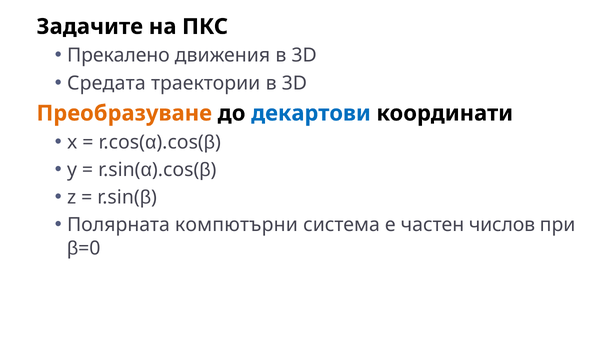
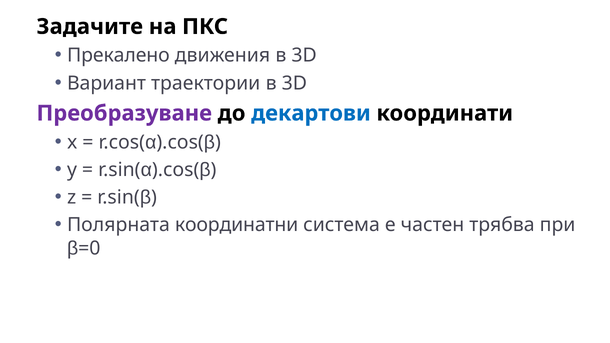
Средата: Средата -> Вариант
Преобразуване colour: orange -> purple
компютърни: компютърни -> координатни
числов: числов -> трябва
